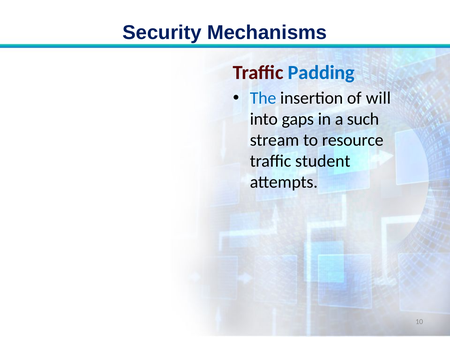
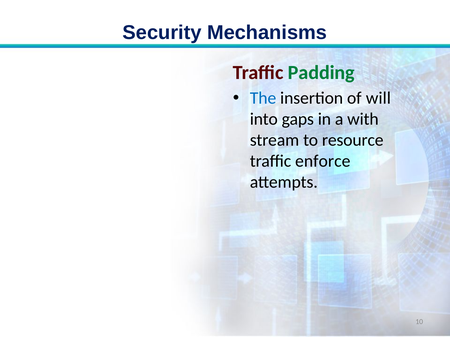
Padding colour: blue -> green
such: such -> with
student: student -> enforce
